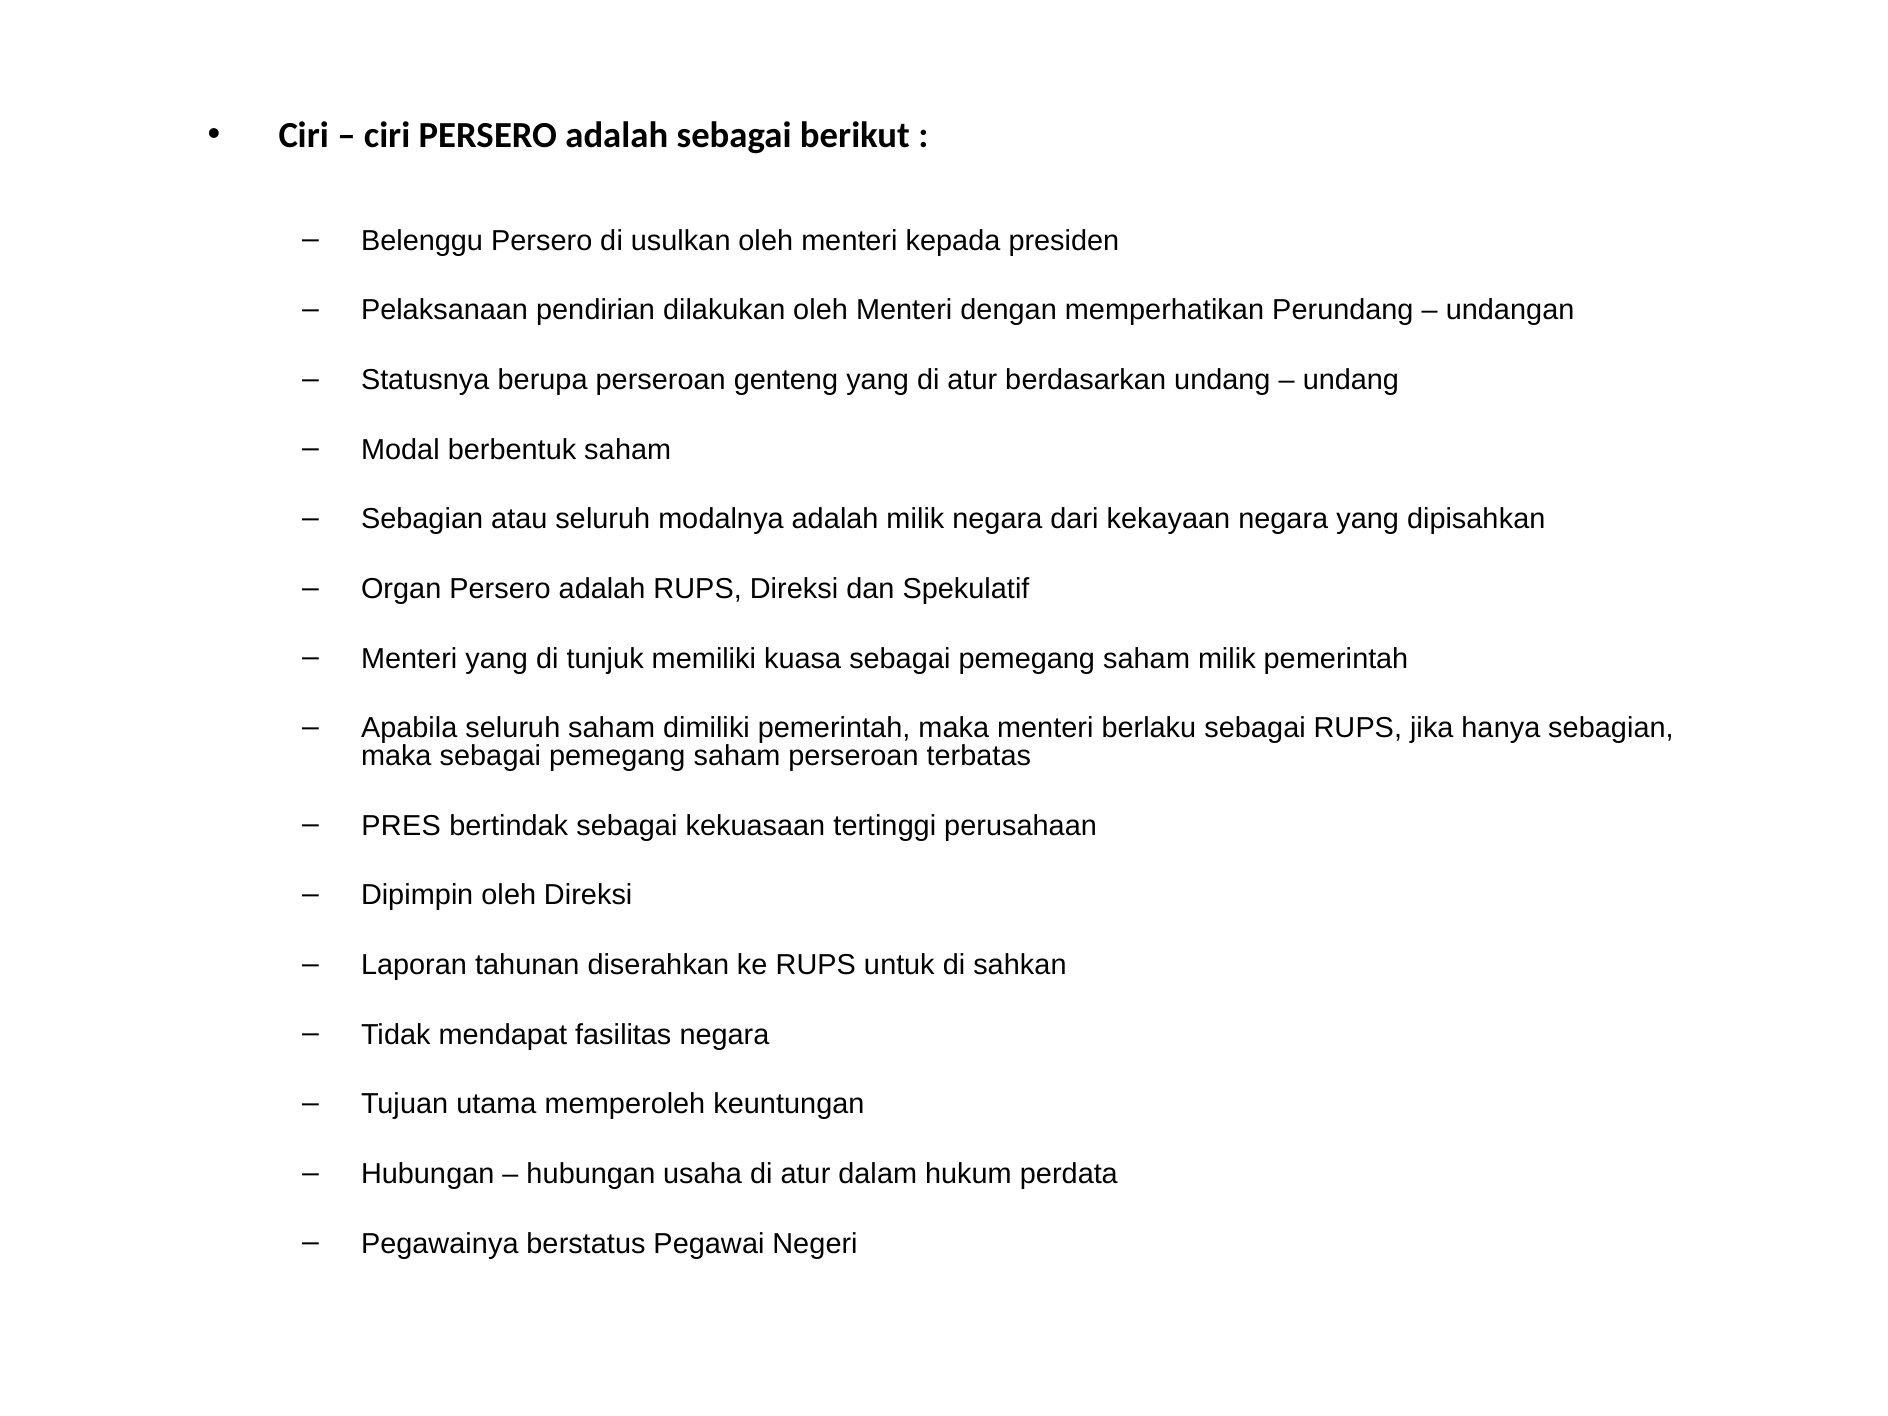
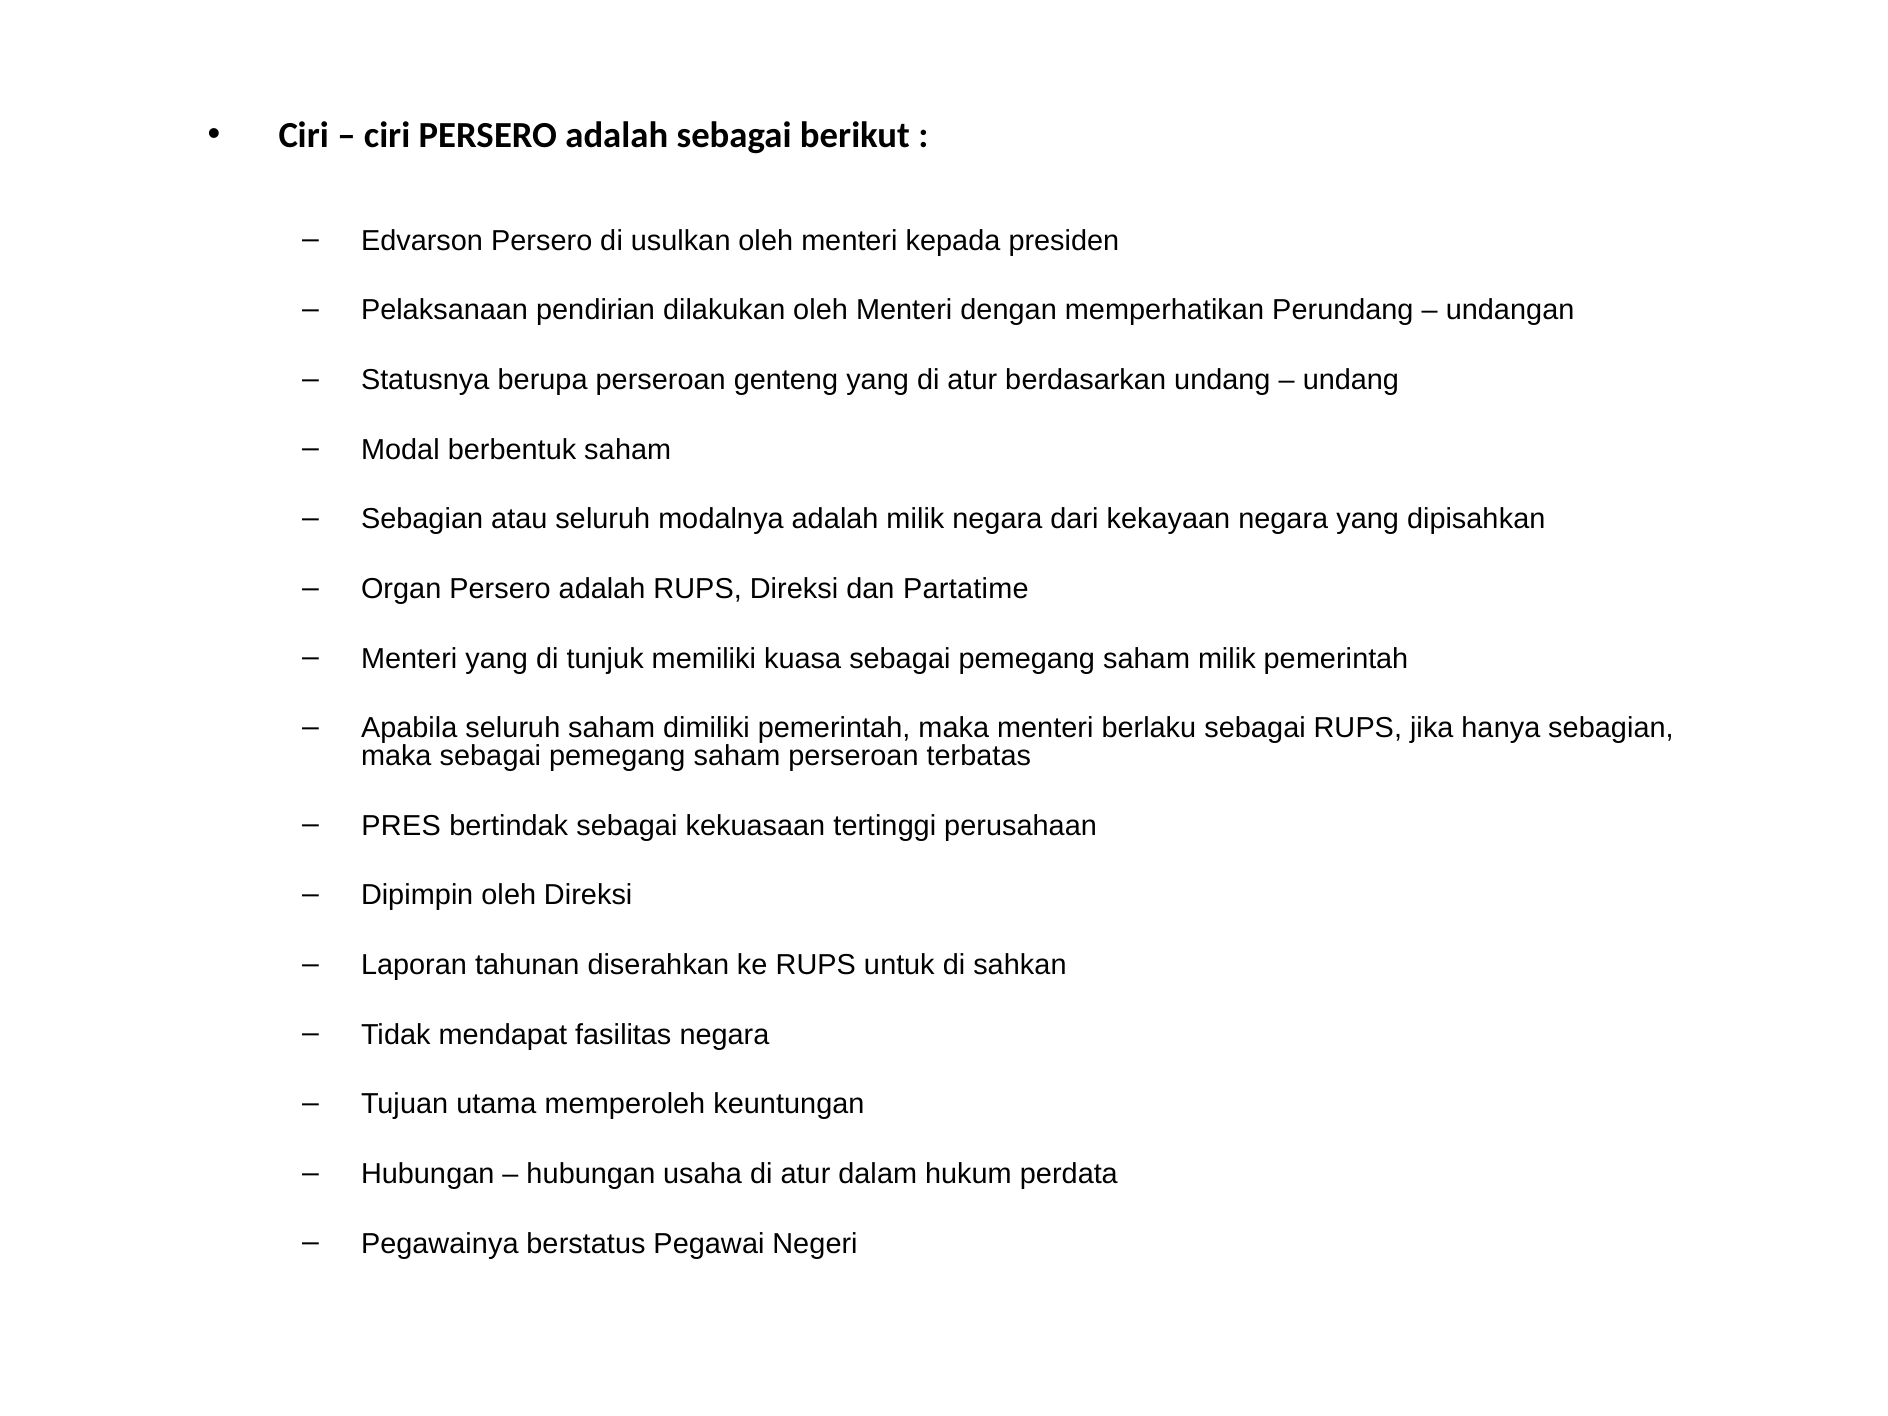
Belenggu: Belenggu -> Edvarson
Spekulatif: Spekulatif -> Partatime
